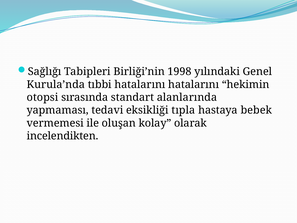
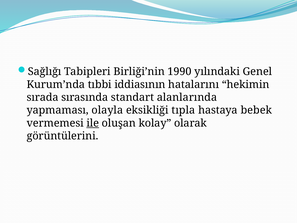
1998: 1998 -> 1990
Kurula’nda: Kurula’nda -> Kurum’nda
tıbbi hatalarını: hatalarını -> iddiasının
otopsi: otopsi -> sırada
tedavi: tedavi -> olayla
ile underline: none -> present
incelendikten: incelendikten -> görüntülerini
